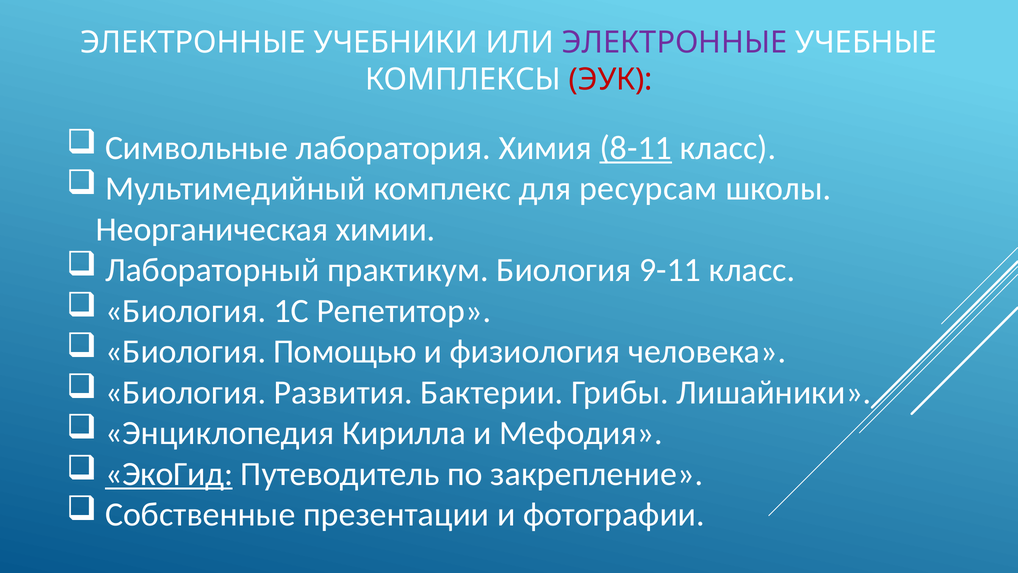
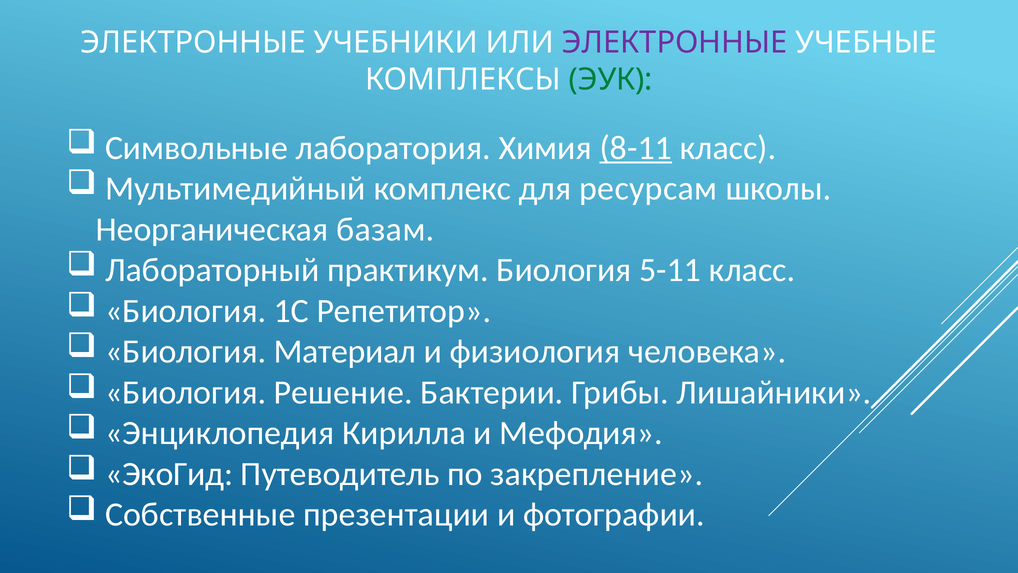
ЭУК colour: red -> green
химии: химии -> базам
9-11: 9-11 -> 5-11
Помощью: Помощью -> Материал
Развития: Развития -> Решение
ЭкоГид underline: present -> none
